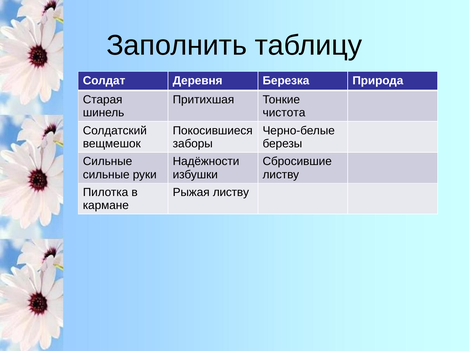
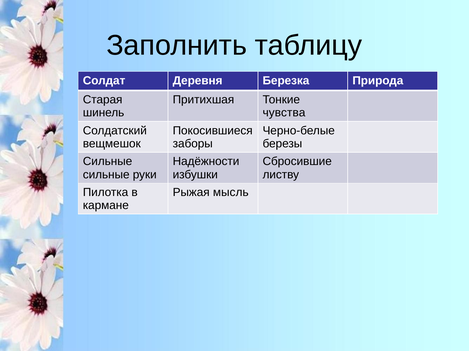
чистота: чистота -> чувства
Рыжая листву: листву -> мысль
